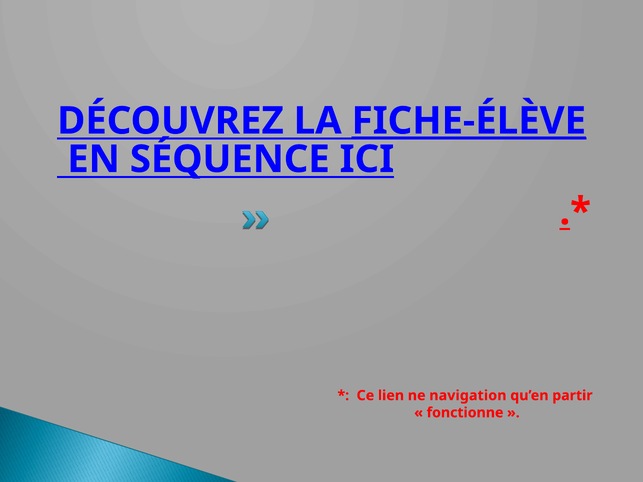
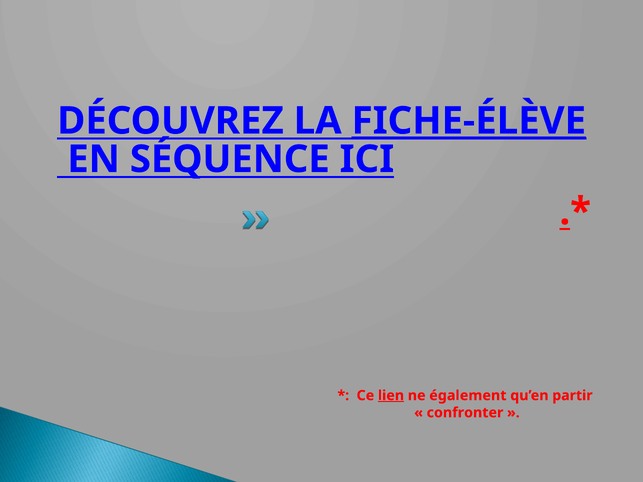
lien underline: none -> present
navigation: navigation -> également
fonctionne: fonctionne -> confronter
